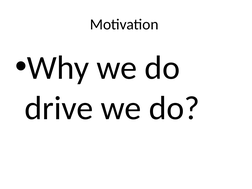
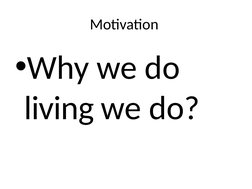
drive: drive -> living
